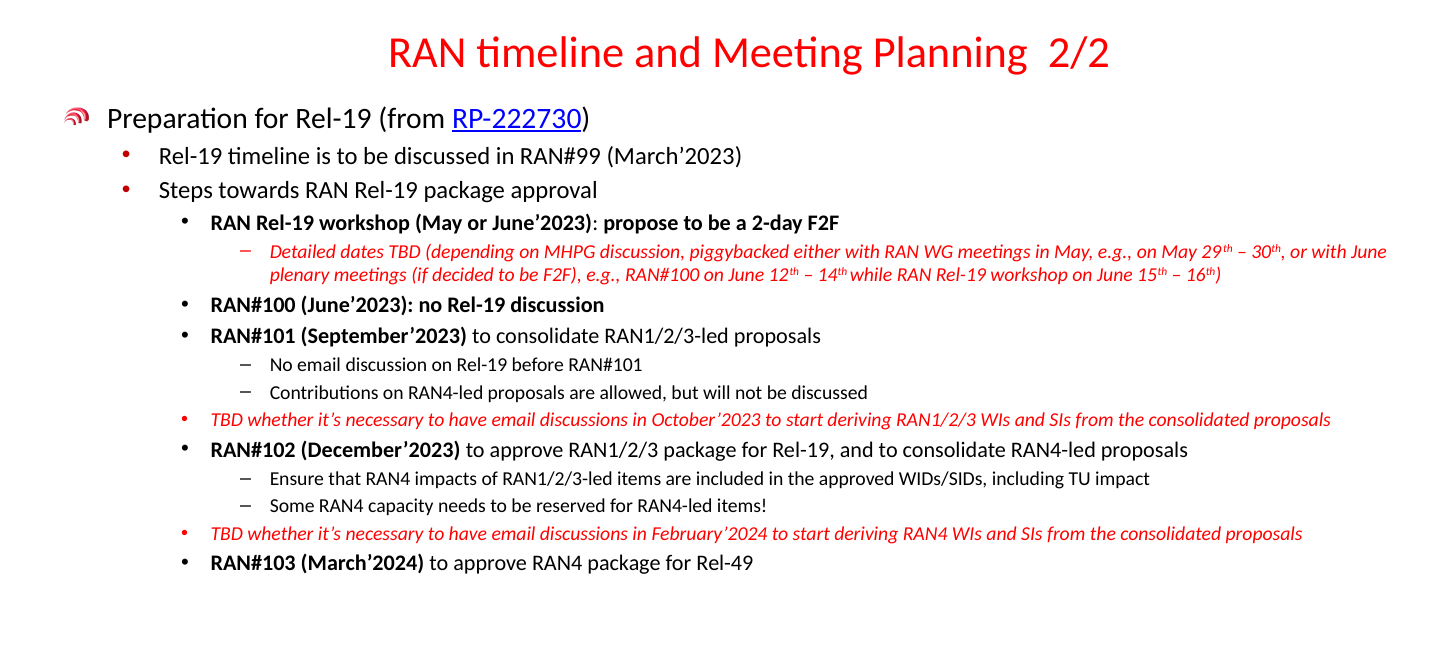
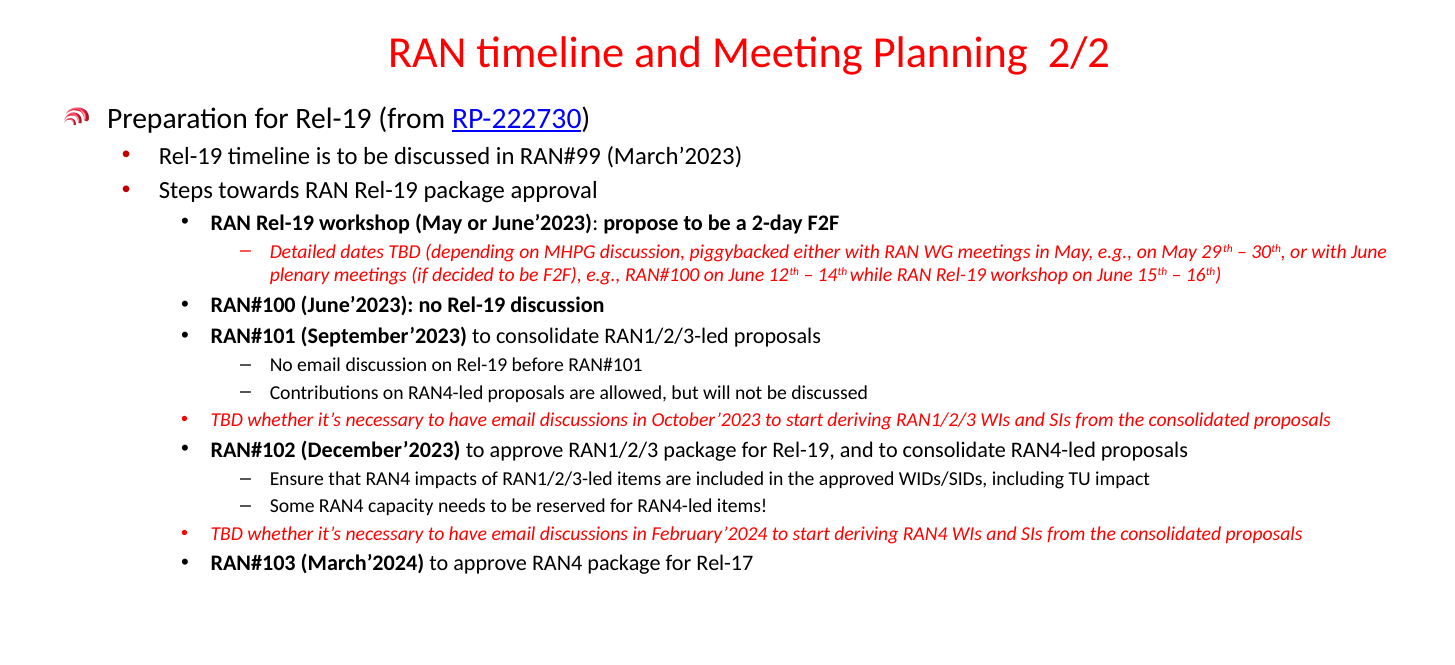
Rel-49: Rel-49 -> Rel-17
